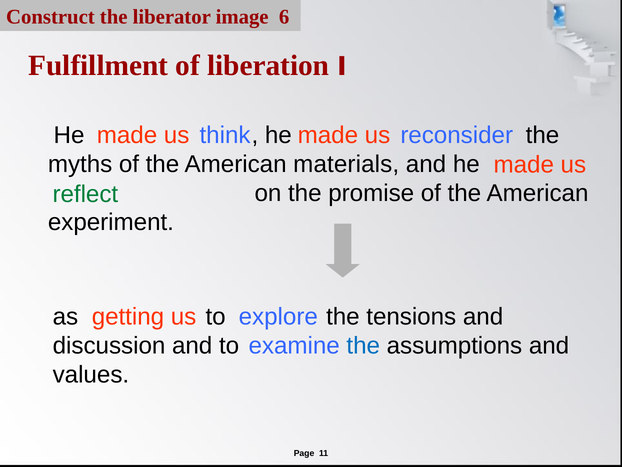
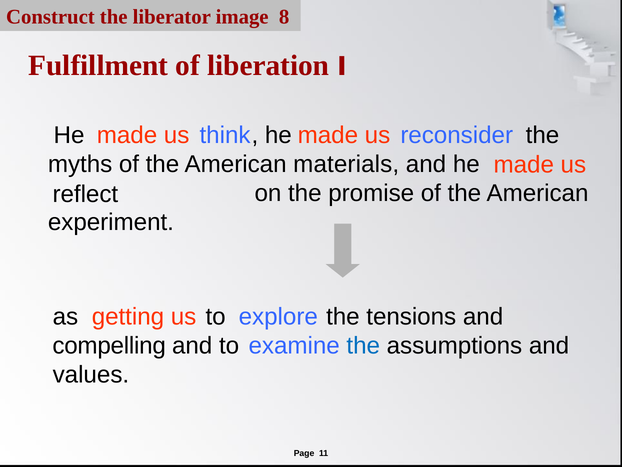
6: 6 -> 8
reflect colour: green -> black
discussion: discussion -> compelling
